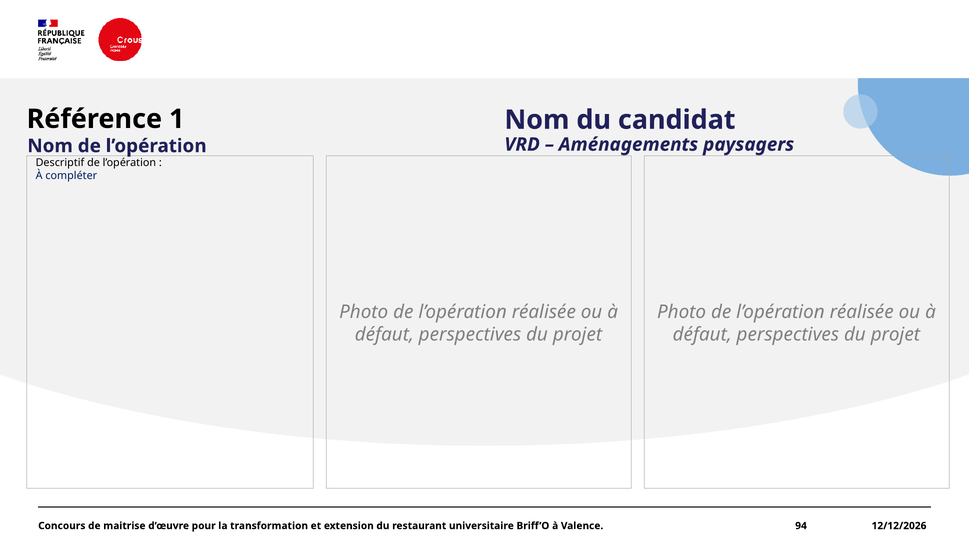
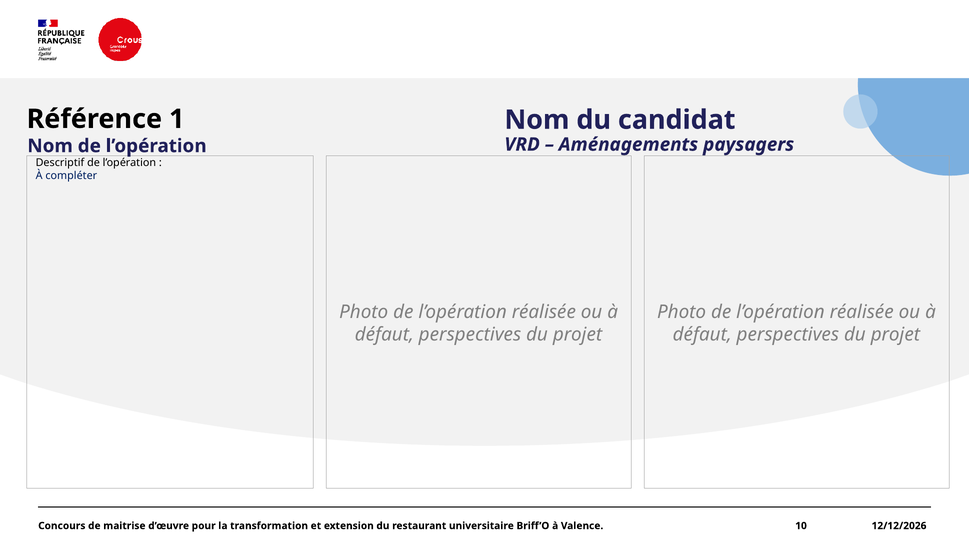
94: 94 -> 10
